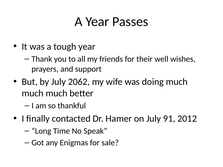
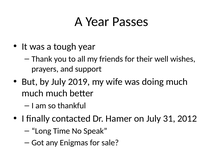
2062: 2062 -> 2019
91: 91 -> 31
